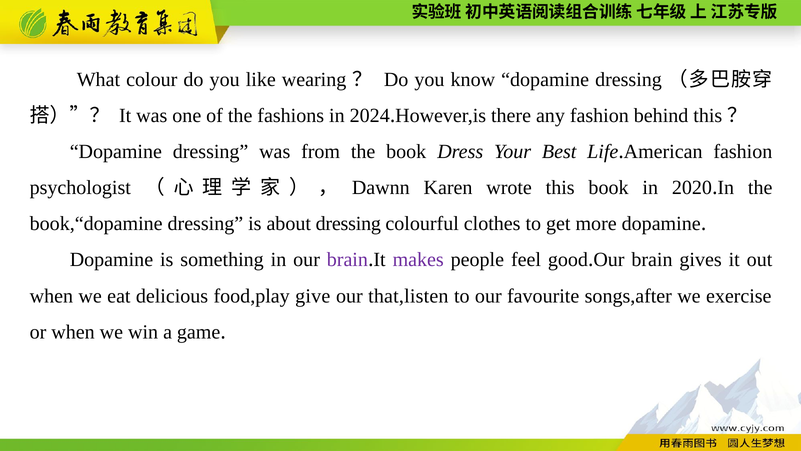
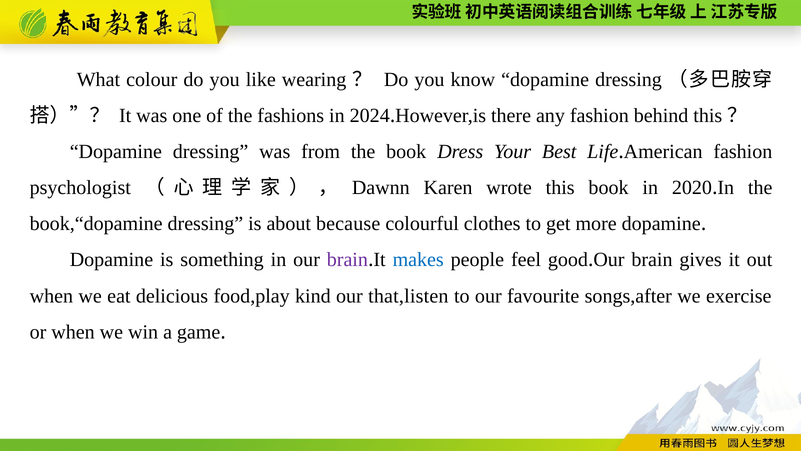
about dressing: dressing -> because
makes colour: purple -> blue
give: give -> kind
